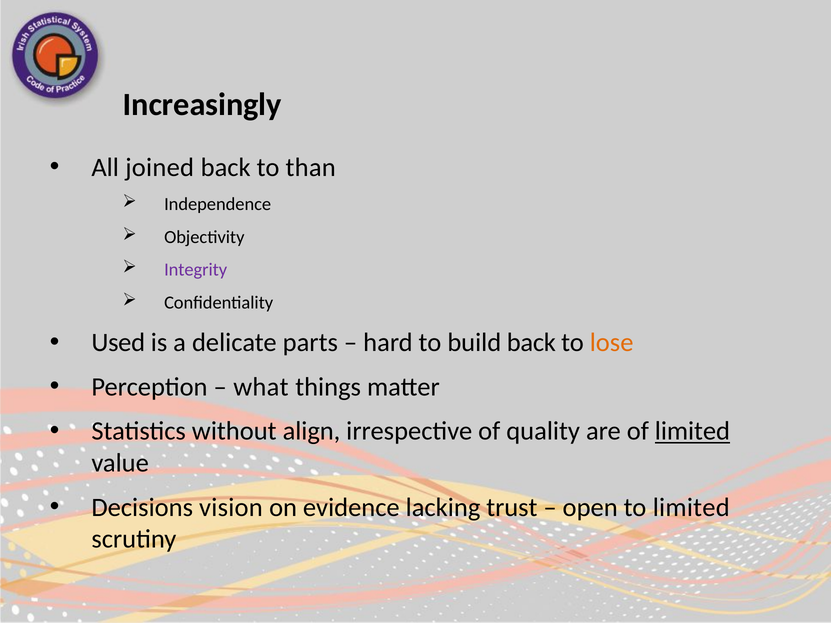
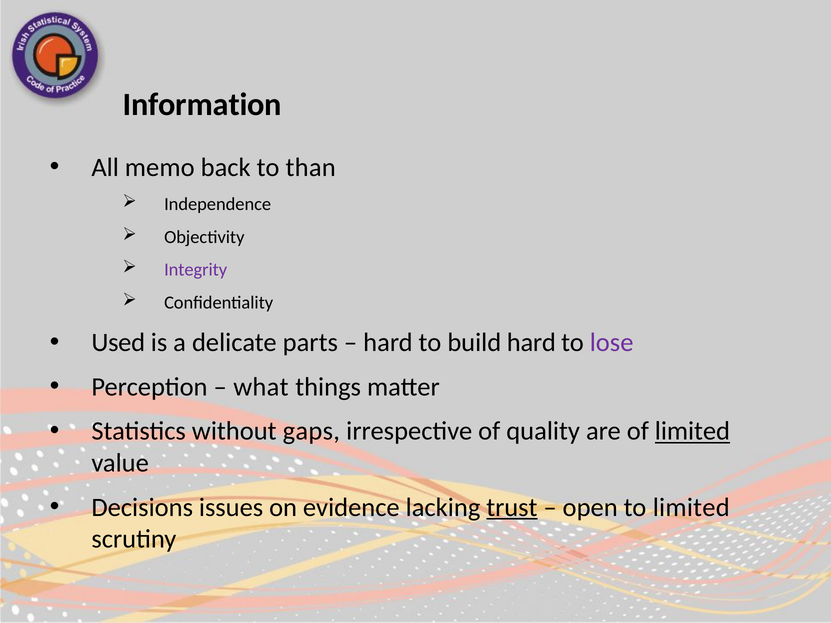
Increasingly: Increasingly -> Information
joined: joined -> memo
build back: back -> hard
lose colour: orange -> purple
align: align -> gaps
vision: vision -> issues
trust underline: none -> present
